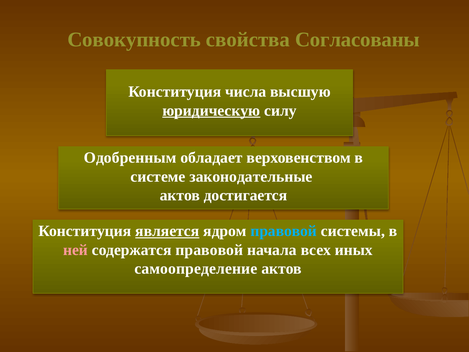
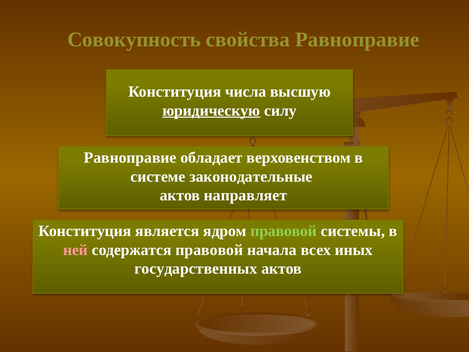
свойства Согласованы: Согласованы -> Равноправие
Одобренным at (130, 158): Одобренным -> Равноправие
достигается: достигается -> направляет
является underline: present -> none
правовой at (284, 231) colour: light blue -> light green
самоопределение: самоопределение -> государственных
